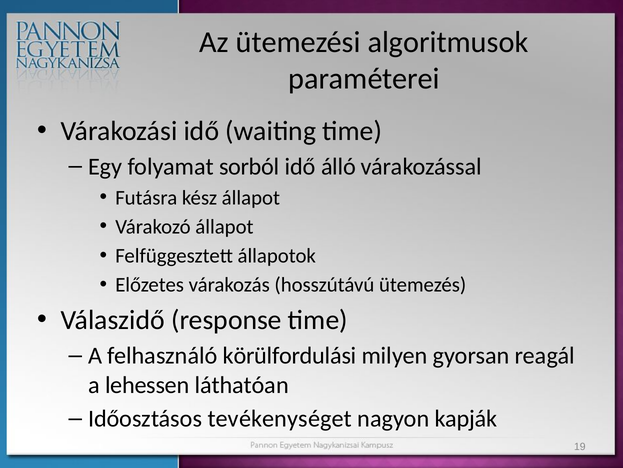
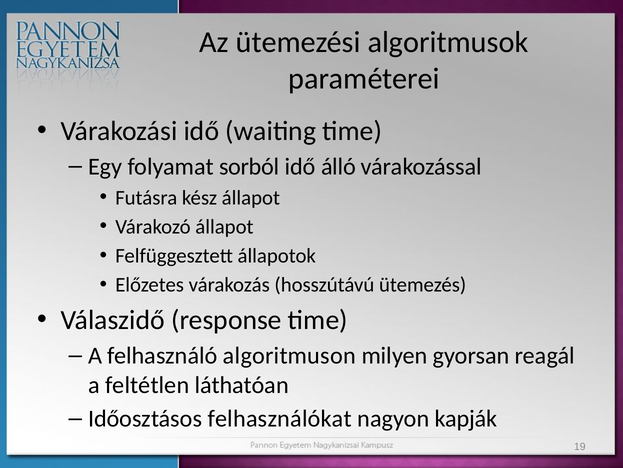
körülfordulási: körülfordulási -> algoritmuson
lehessen: lehessen -> feltétlen
tevékenységet: tevékenységet -> felhasználókat
